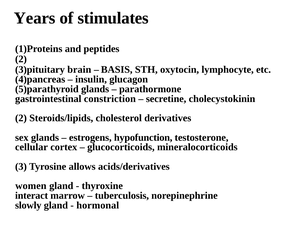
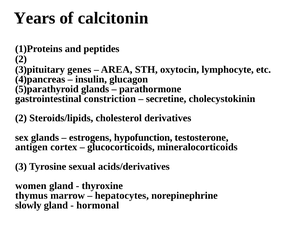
stimulates: stimulates -> calcitonin
brain: brain -> genes
BASIS: BASIS -> AREA
cellular: cellular -> antigen
allows: allows -> sexual
interact: interact -> thymus
tuberculosis: tuberculosis -> hepatocytes
